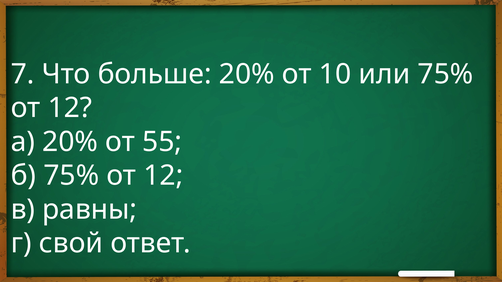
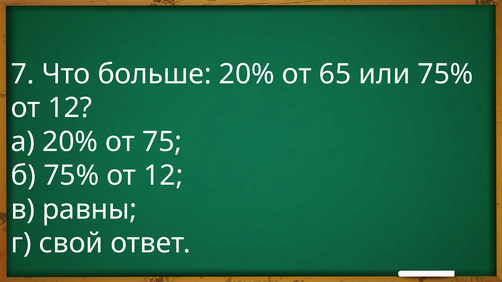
10: 10 -> 65
55: 55 -> 75
